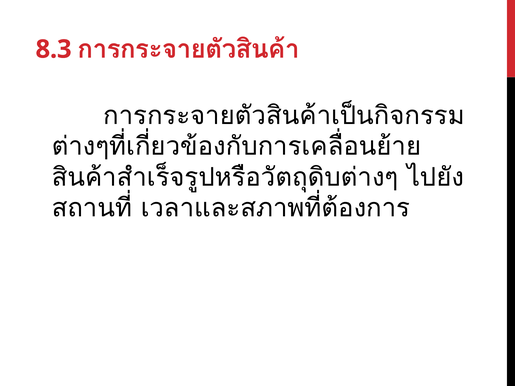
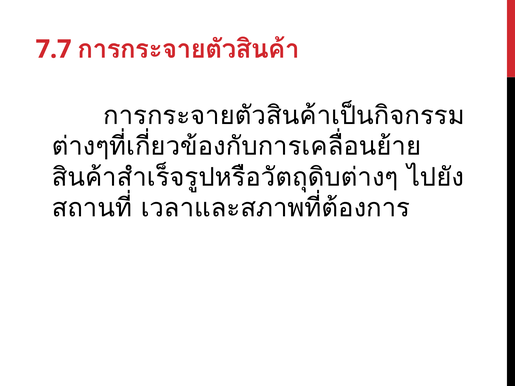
8.3: 8.3 -> 7.7
